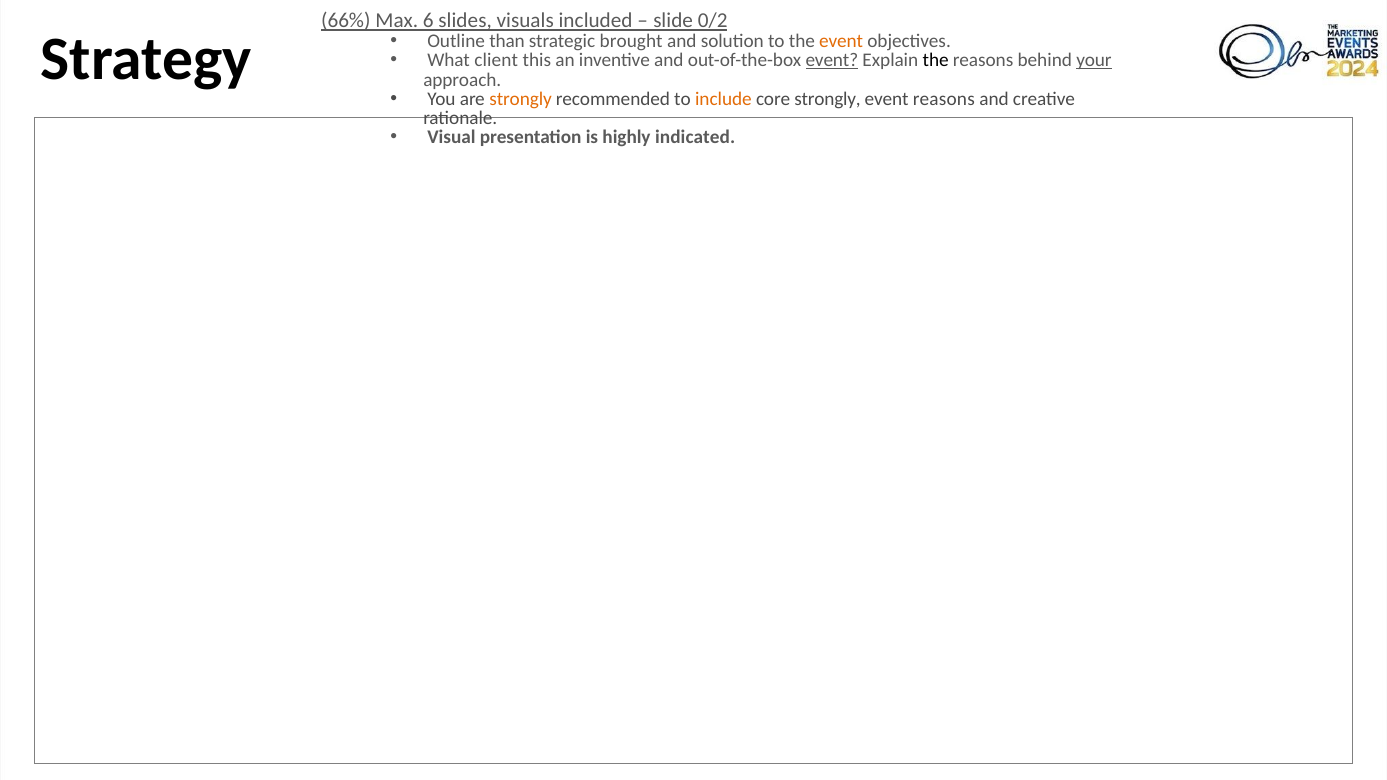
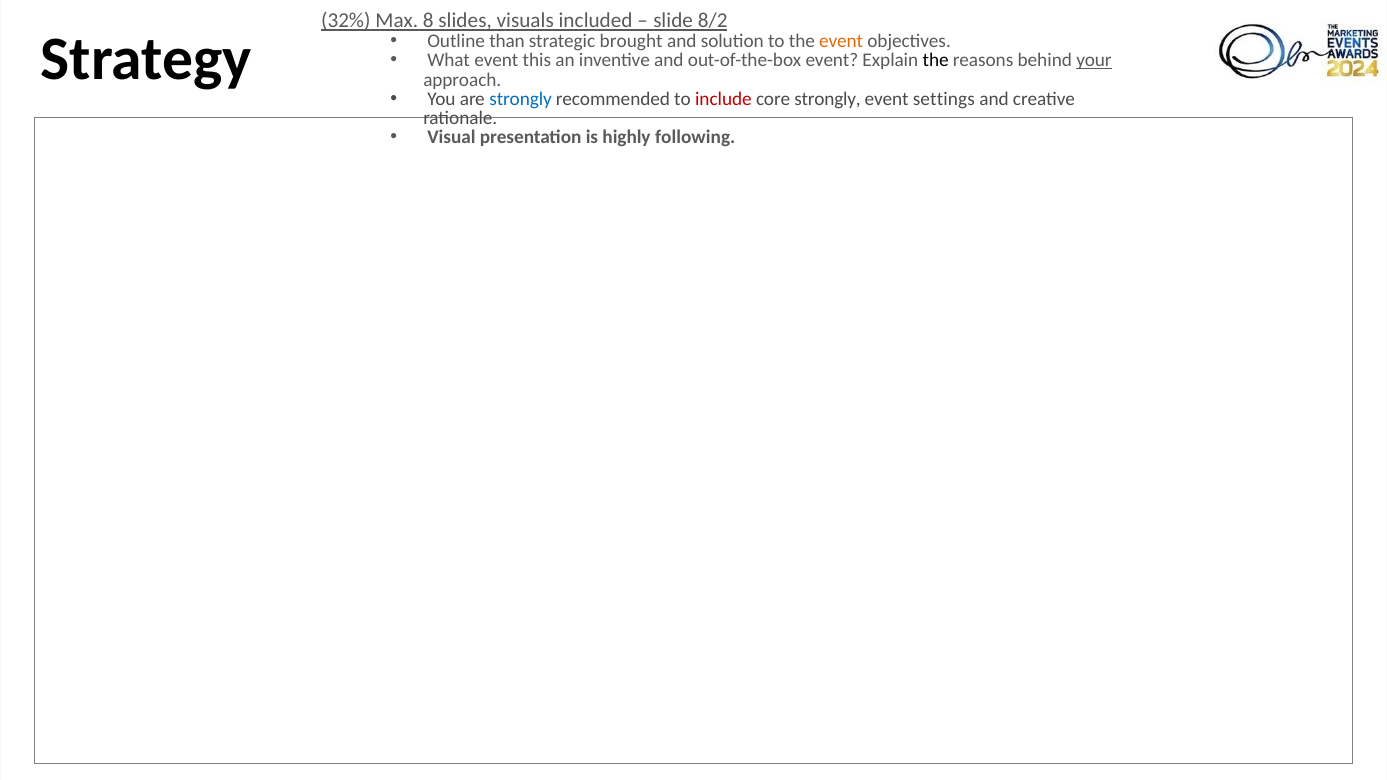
66%: 66% -> 32%
6: 6 -> 8
0/2: 0/2 -> 8/2
What client: client -> event
event at (832, 61) underline: present -> none
strongly at (521, 99) colour: orange -> blue
include colour: orange -> red
event reasons: reasons -> settings
indicated: indicated -> following
